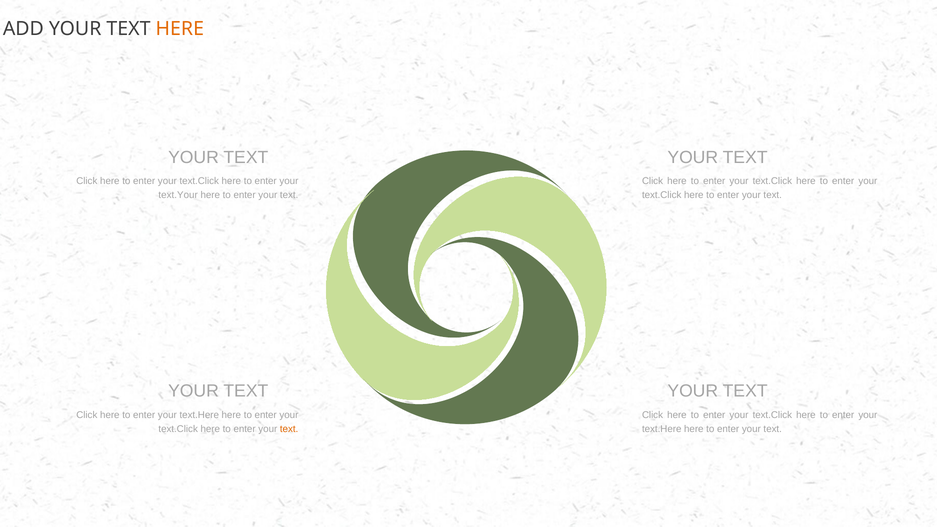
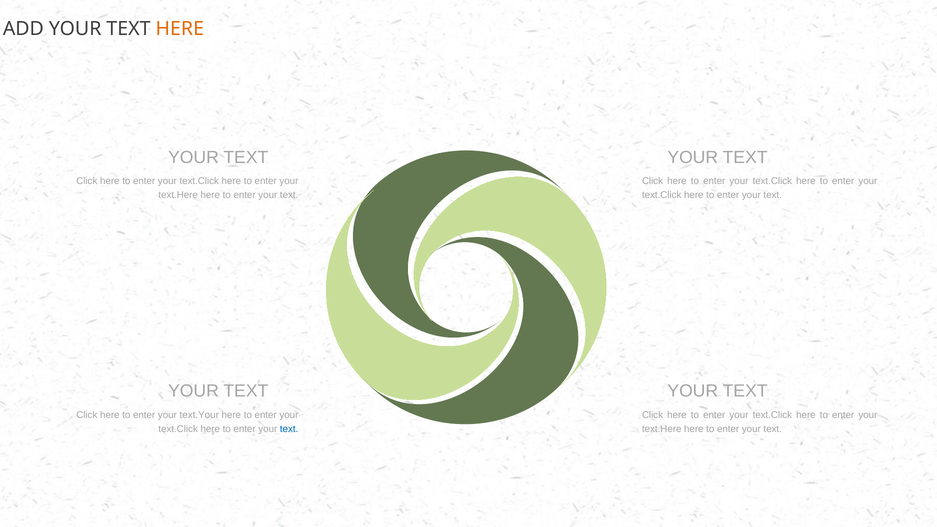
text.Your at (178, 195): text.Your -> text.Here
text.Here at (199, 415): text.Here -> text.Your
text at (289, 429) colour: orange -> blue
